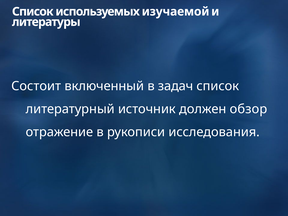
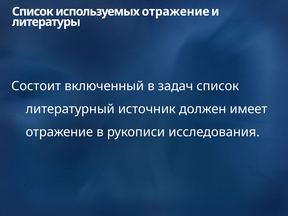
используемых изучаемой: изучаемой -> отражение
обзор: обзор -> имеет
